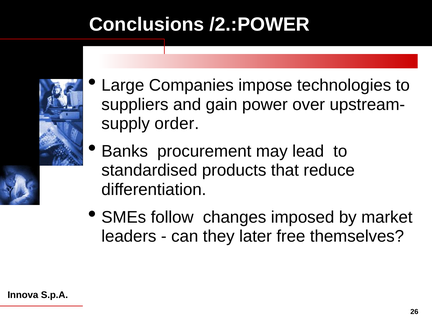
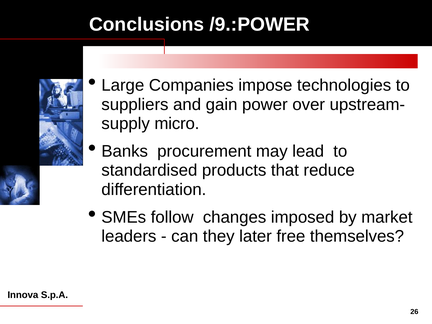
/2.:POWER: /2.:POWER -> /9.:POWER
order: order -> micro
